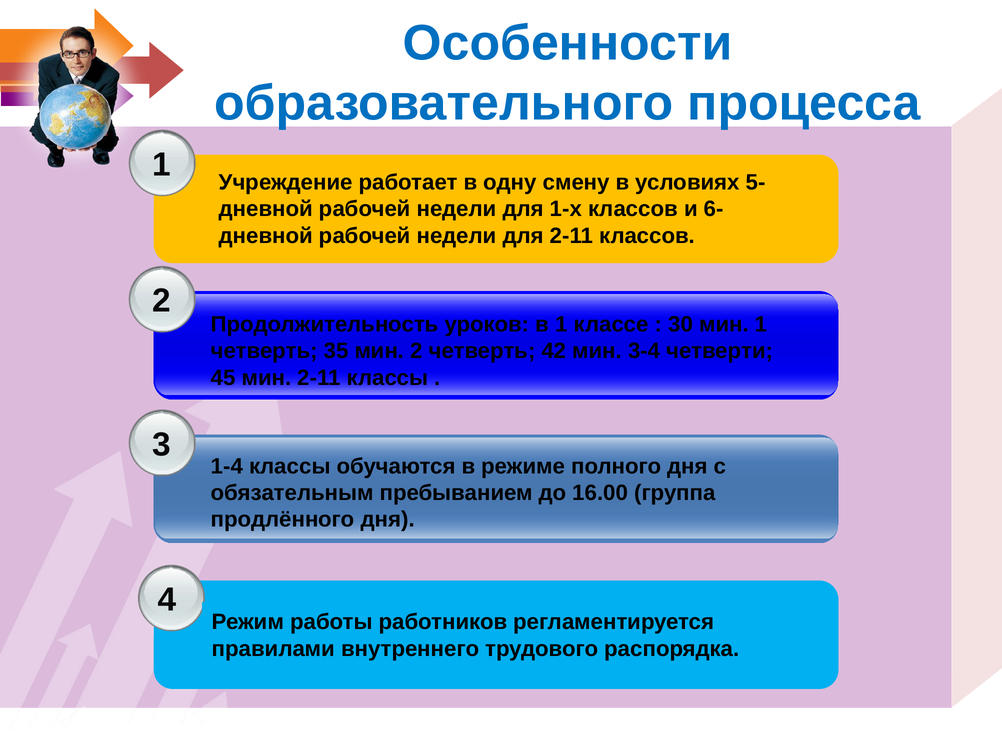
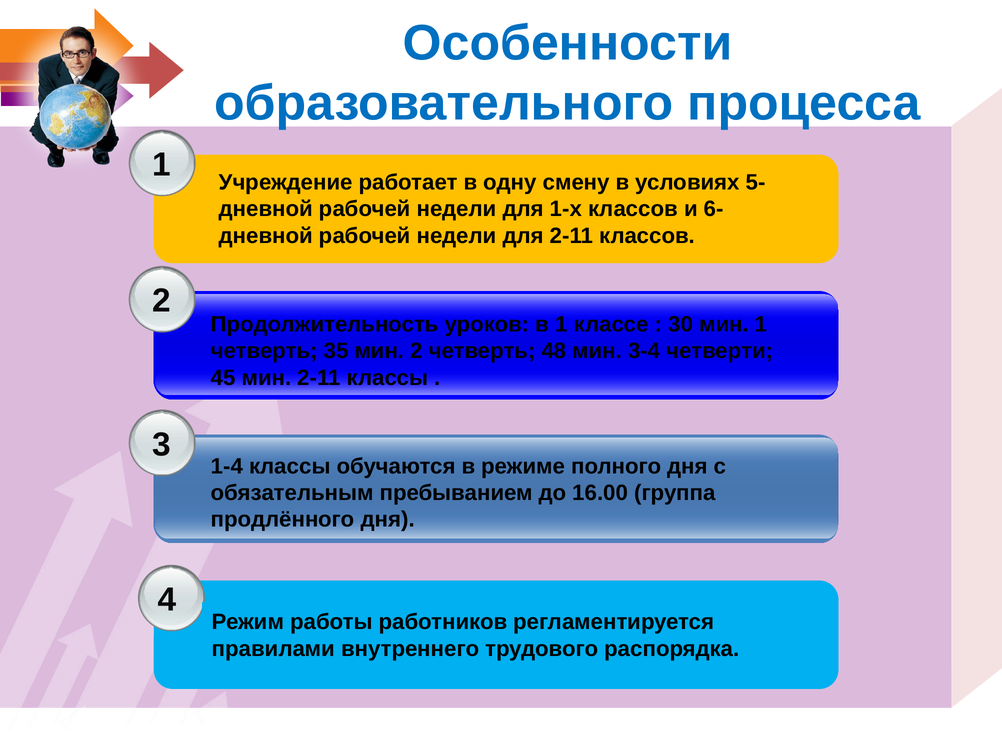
42: 42 -> 48
